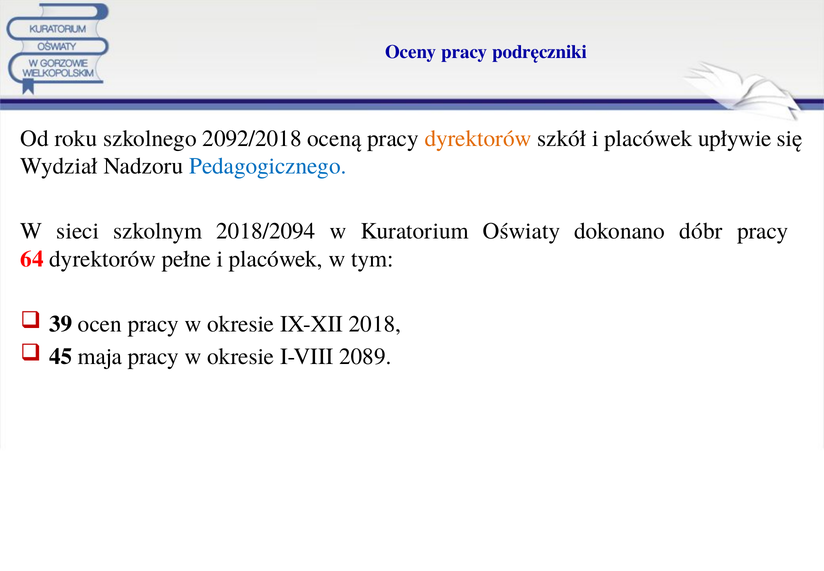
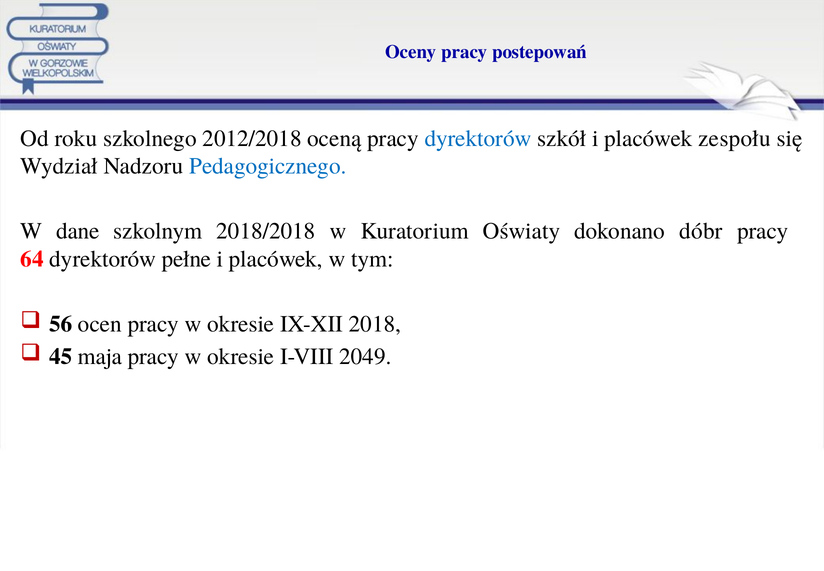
podręczniki: podręczniki -> postepowań
2092/2018: 2092/2018 -> 2012/2018
dyrektorów at (478, 138) colour: orange -> blue
upływie: upływie -> zespołu
sieci: sieci -> dane
2018/2094: 2018/2094 -> 2018/2018
39: 39 -> 56
2089: 2089 -> 2049
